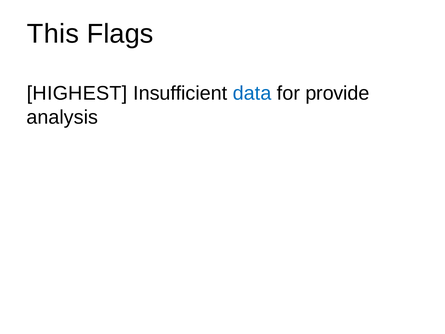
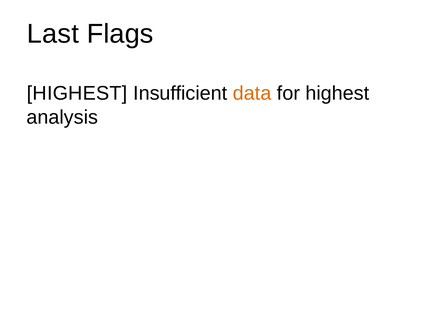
This: This -> Last
data colour: blue -> orange
for provide: provide -> highest
